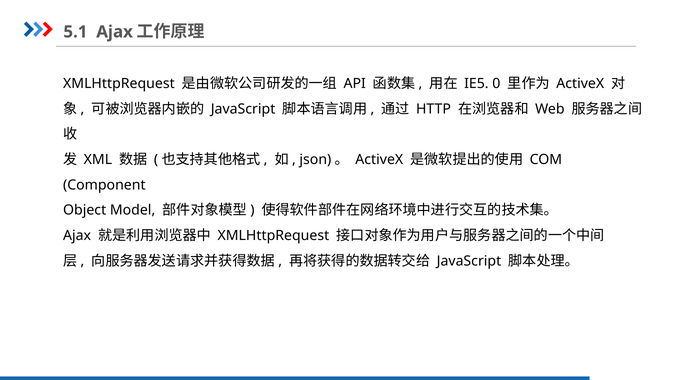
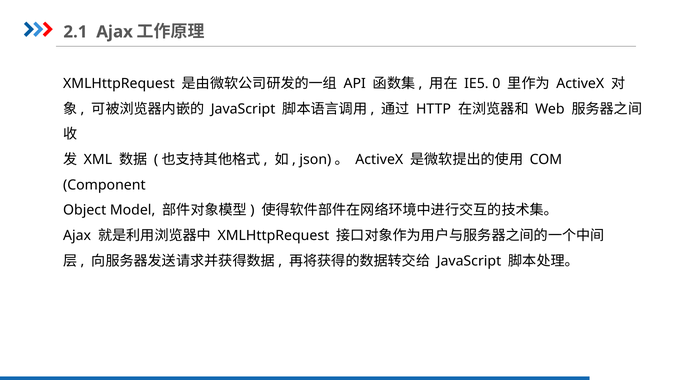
5.1: 5.1 -> 2.1
